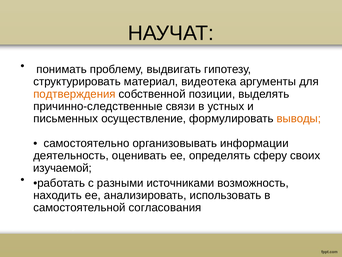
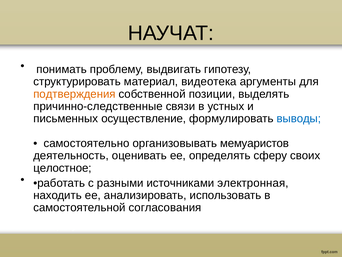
выводы colour: orange -> blue
информации: информации -> мемуаристов
изучаемой: изучаемой -> целостное
возможность: возможность -> электронная
